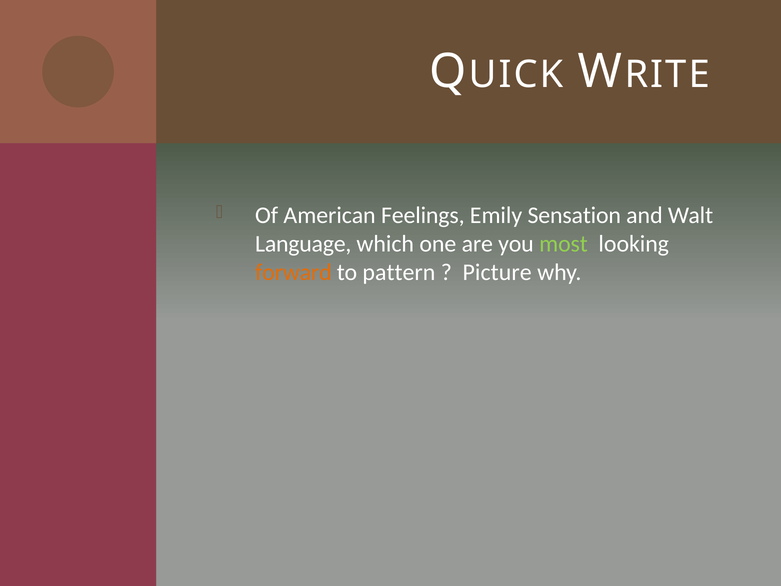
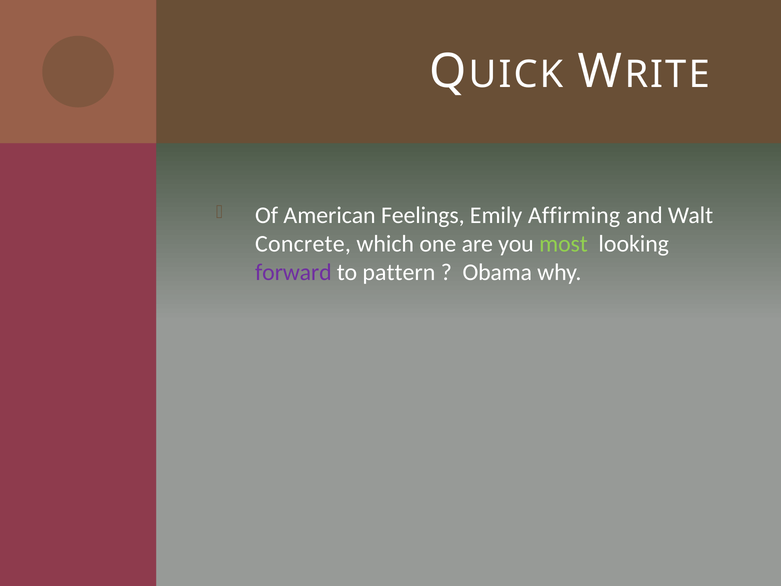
Sensation: Sensation -> Affirming
Language: Language -> Concrete
forward colour: orange -> purple
Picture: Picture -> Obama
